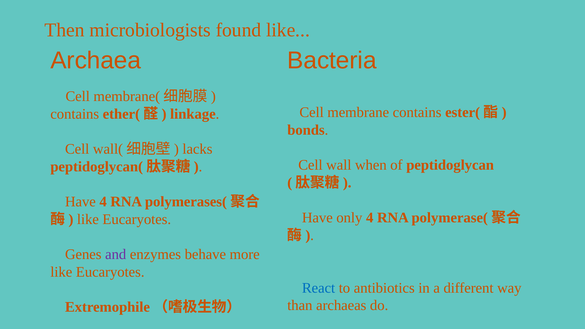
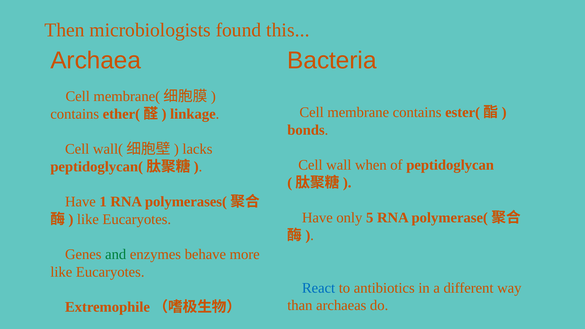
found like: like -> this
Have 4: 4 -> 1
only 4: 4 -> 5
and colour: purple -> green
